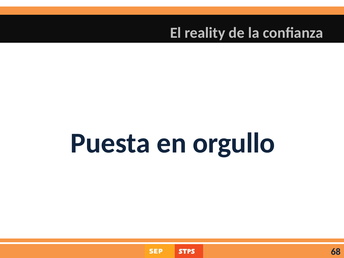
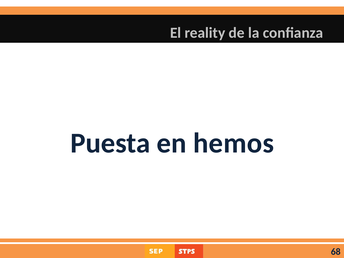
orgullo: orgullo -> hemos
